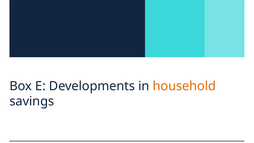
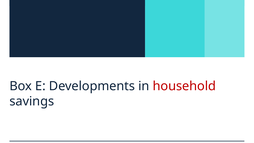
household colour: orange -> red
